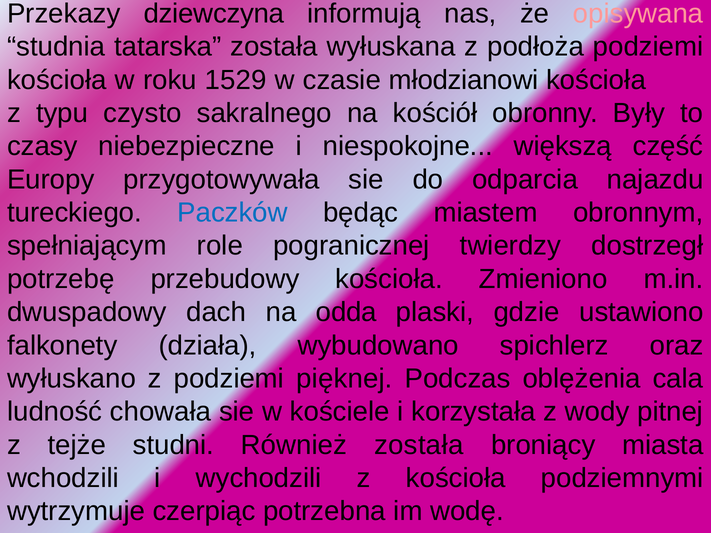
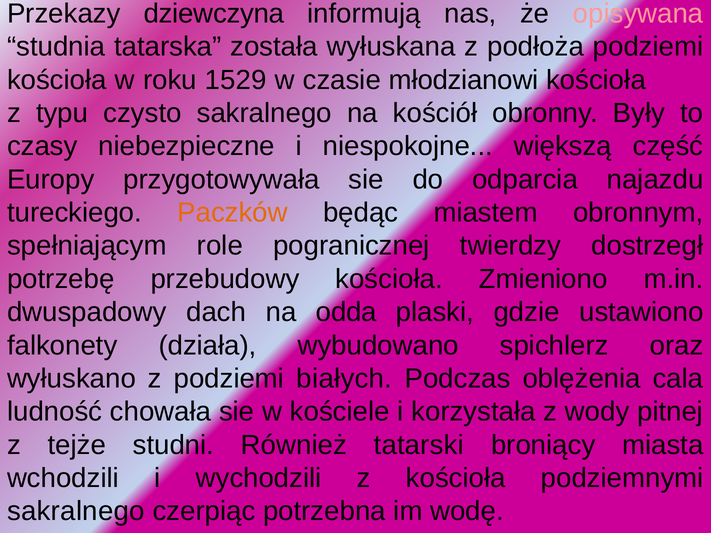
Paczków colour: blue -> orange
pięknej: pięknej -> białych
Również została: została -> tatarski
wytrzymuje at (76, 512): wytrzymuje -> sakralnego
